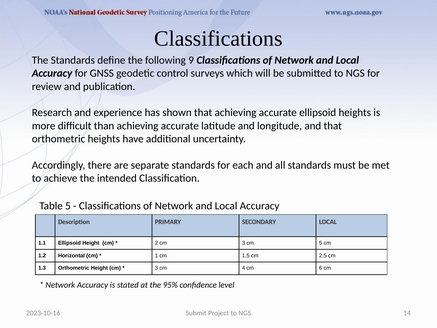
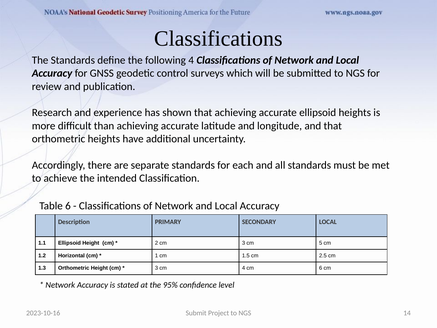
following 9: 9 -> 4
Table 5: 5 -> 6
